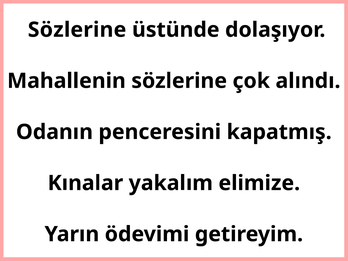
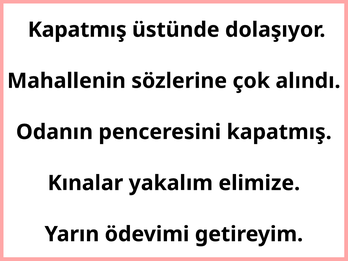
Sözlerine at (77, 30): Sözlerine -> Kapatmış
